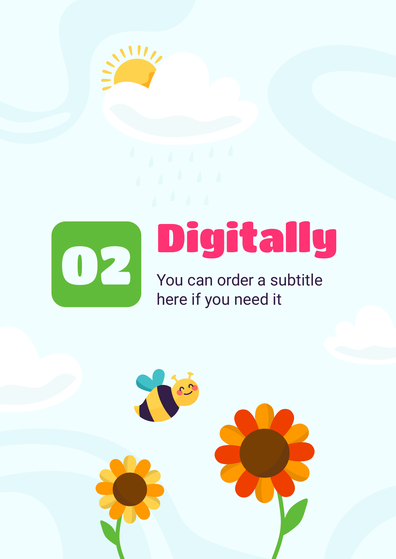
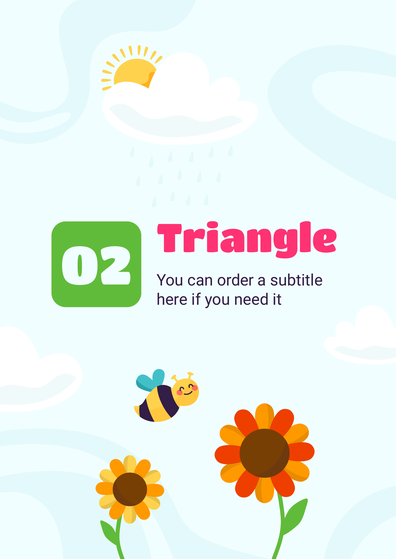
Digitally: Digitally -> Triangle
